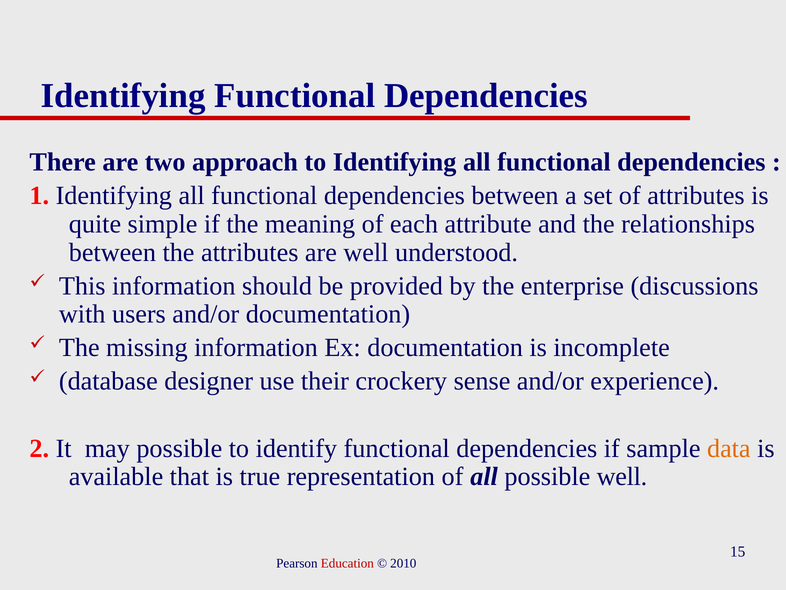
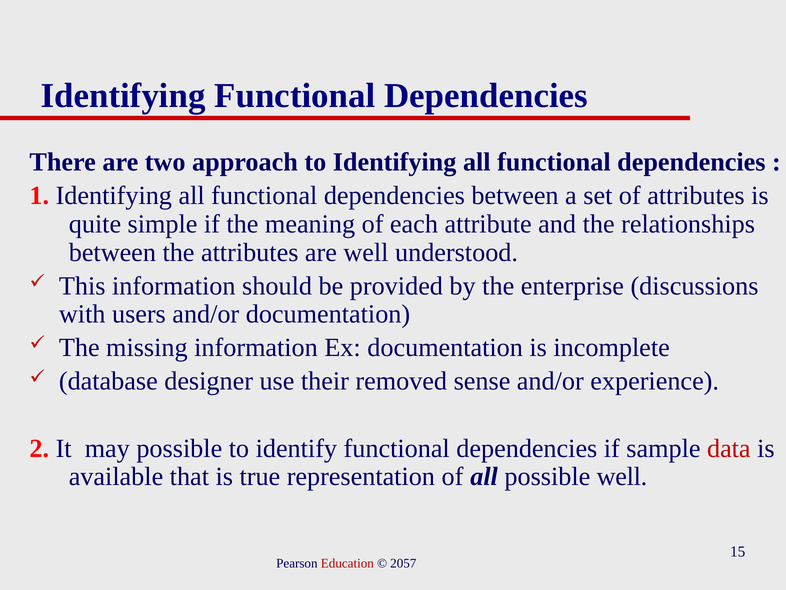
crockery: crockery -> removed
data colour: orange -> red
2010: 2010 -> 2057
